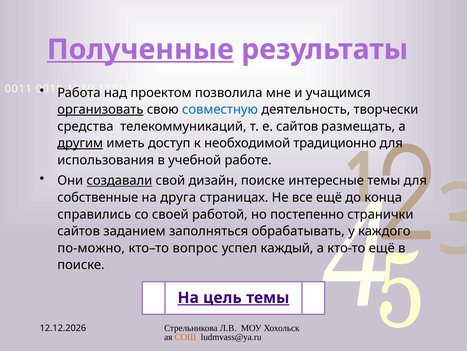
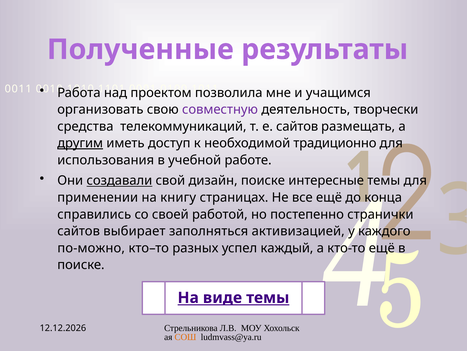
Полученные underline: present -> none
организовать underline: present -> none
совместную colour: blue -> purple
собственные: собственные -> применении
друга: друга -> книгу
заданием: заданием -> выбирает
обрабатывать: обрабатывать -> активизацией
вопрос: вопрос -> разных
цель: цель -> виде
